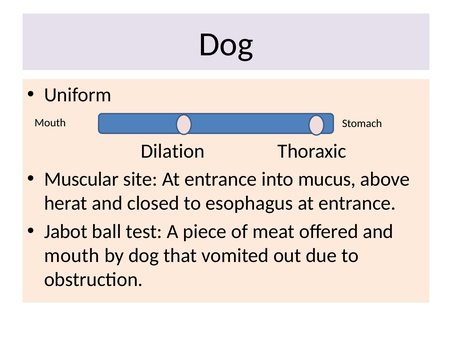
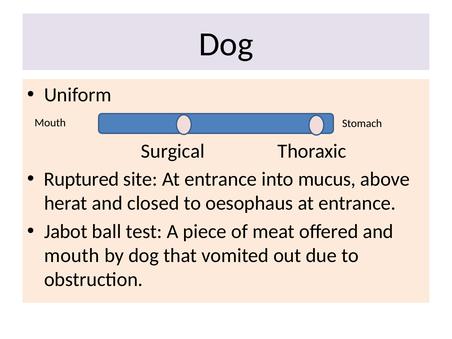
Dilation: Dilation -> Surgical
Muscular: Muscular -> Ruptured
esophagus: esophagus -> oesophaus
